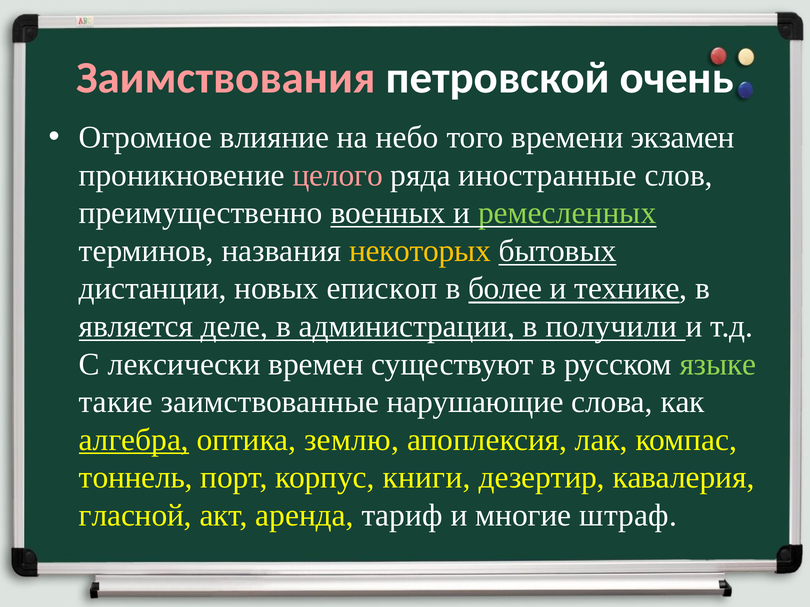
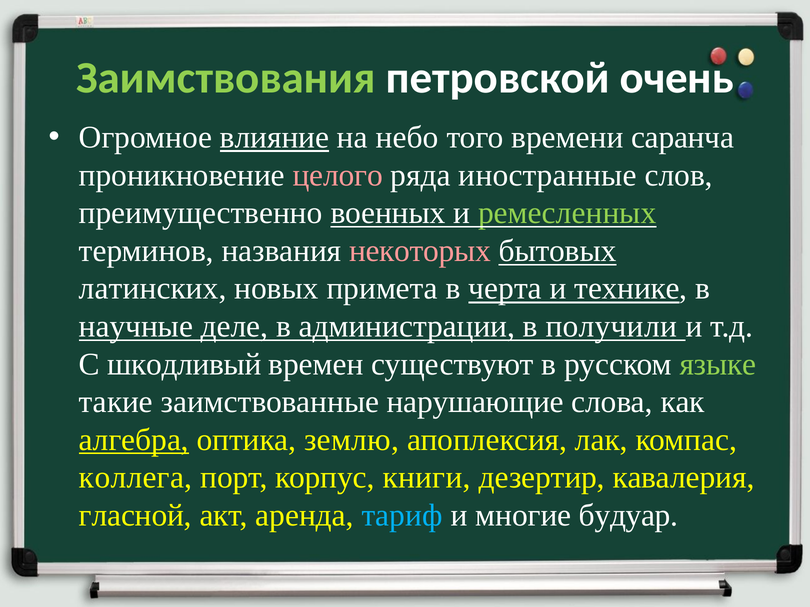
Заимствования colour: pink -> light green
влияние underline: none -> present
экзамен: экзамен -> саранча
некоторых colour: yellow -> pink
дистанции: дистанции -> латинских
епископ: епископ -> примета
более: более -> черта
является: является -> научные
лексически: лексически -> шкодливый
тоннель: тоннель -> коллега
тариф colour: white -> light blue
штраф: штраф -> будуар
